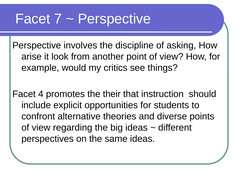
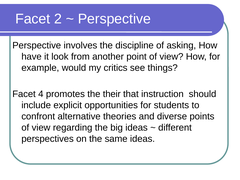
7: 7 -> 2
arise: arise -> have
